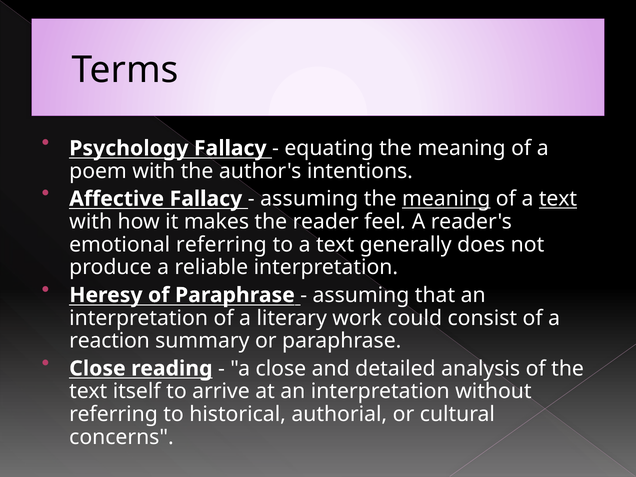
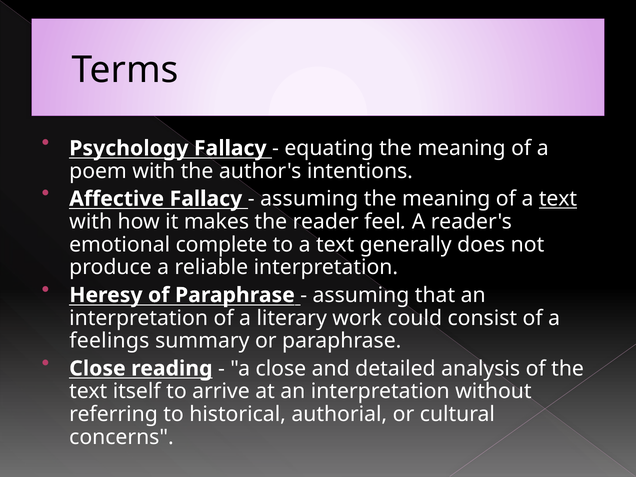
meaning at (446, 199) underline: present -> none
emotional referring: referring -> complete
reaction: reaction -> feelings
